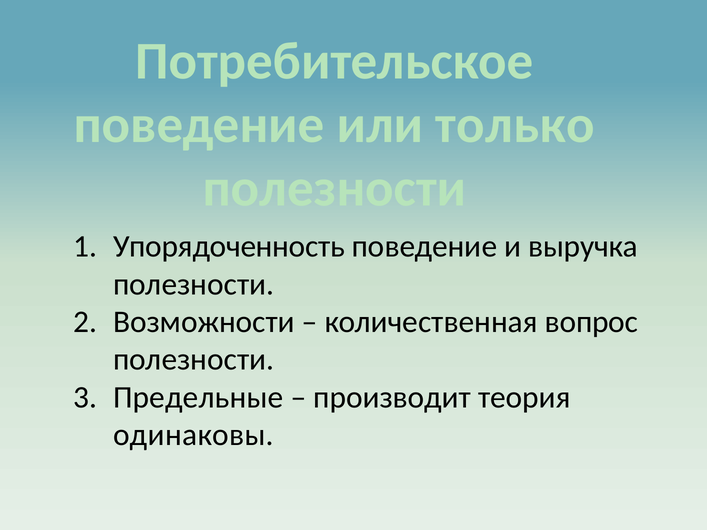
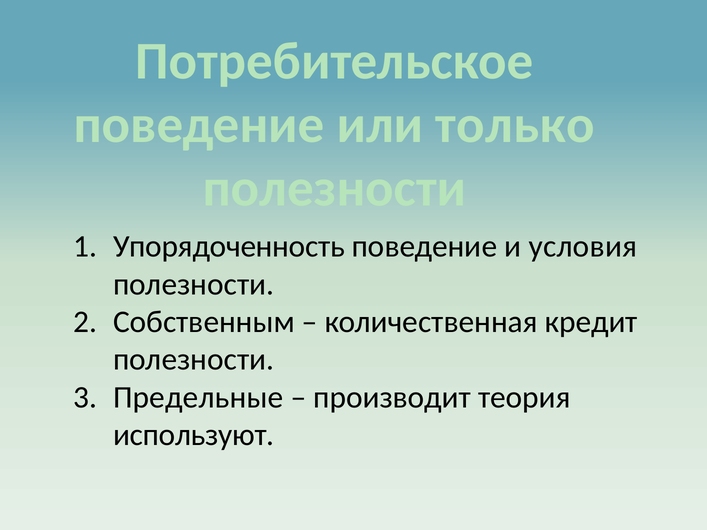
выручка: выручка -> условия
Возможности: Возможности -> Собственным
вопрос: вопрос -> кредит
одинаковы: одинаковы -> используют
